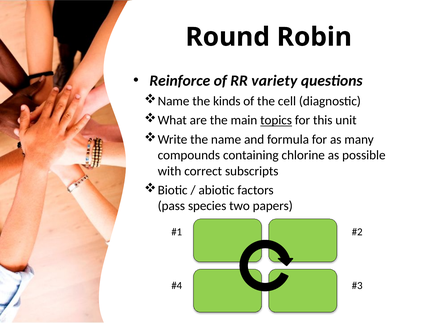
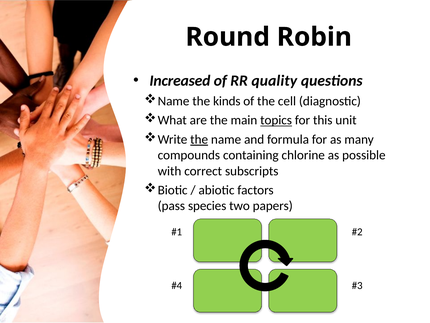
Reinforce: Reinforce -> Increased
variety: variety -> quality
the at (199, 139) underline: none -> present
